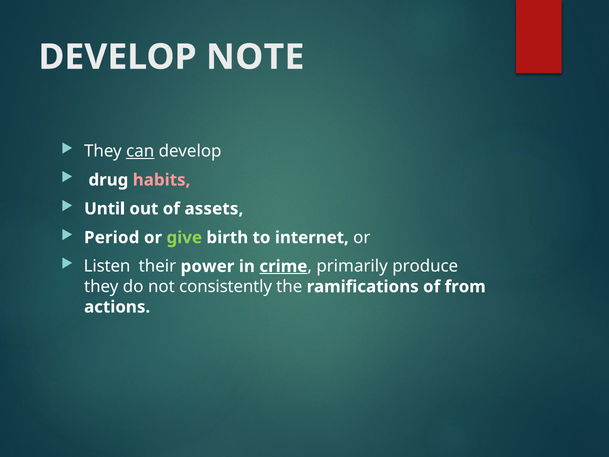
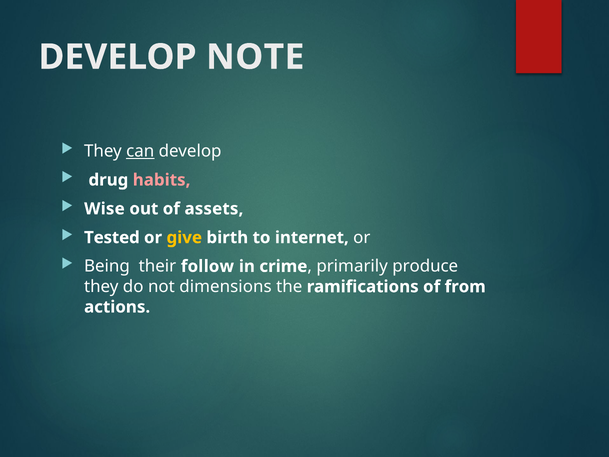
Until: Until -> Wise
Period: Period -> Tested
give colour: light green -> yellow
Listen: Listen -> Being
power: power -> follow
crime underline: present -> none
consistently: consistently -> dimensions
